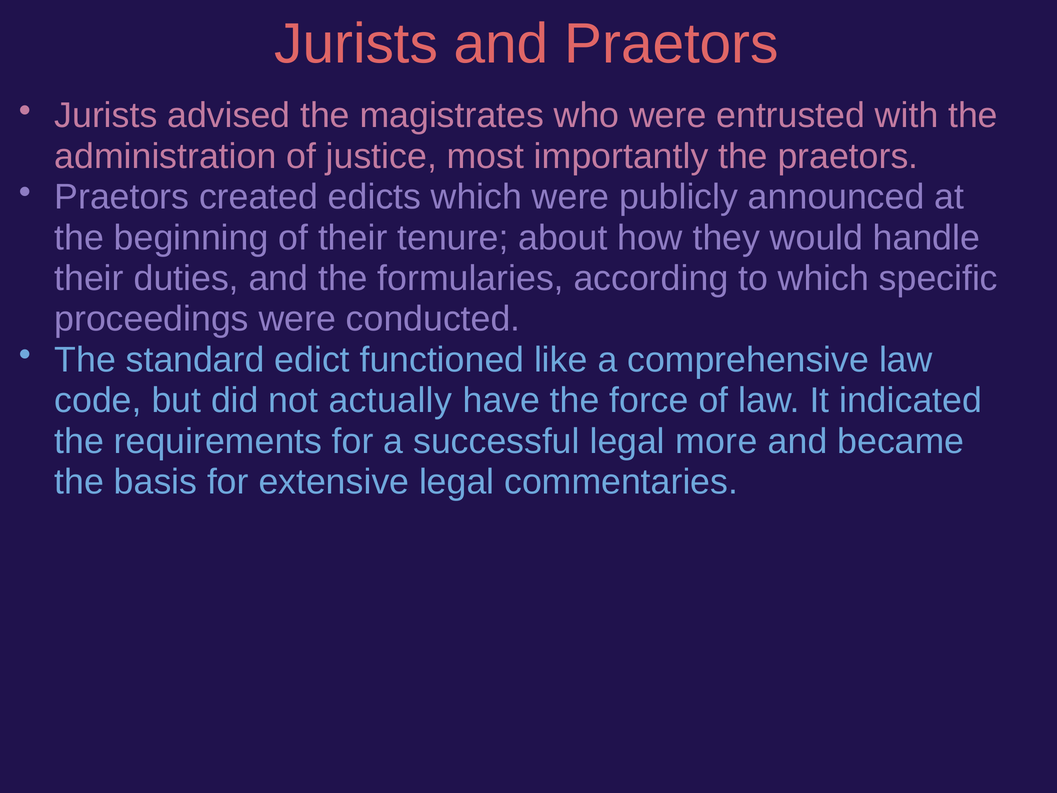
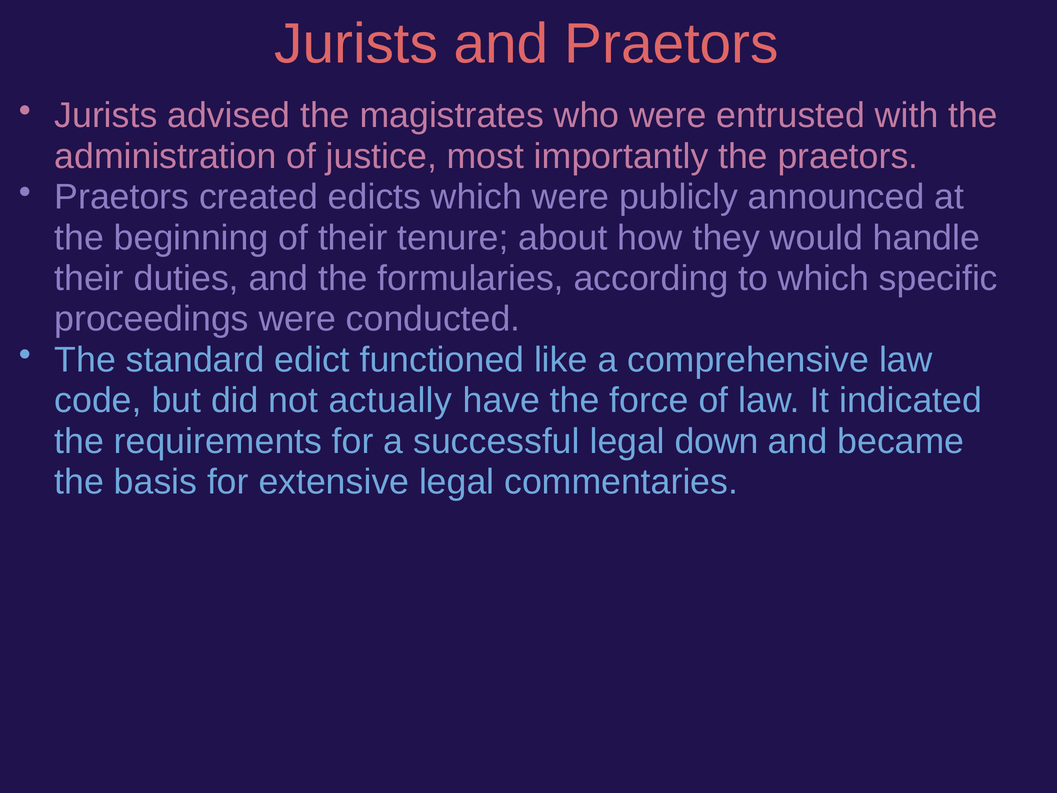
more: more -> down
